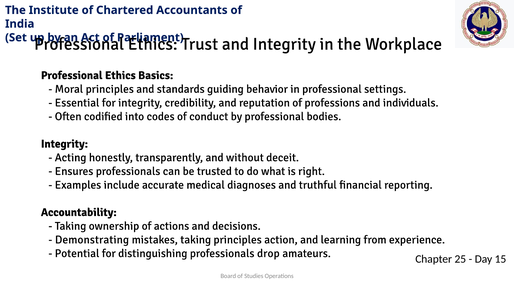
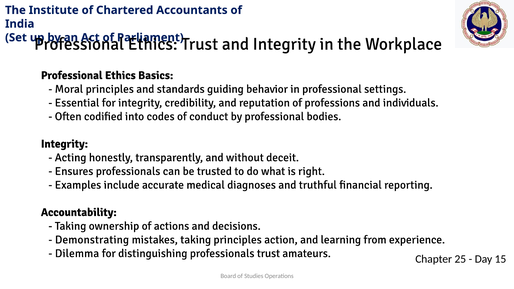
Potential: Potential -> Dilemma
professionals drop: drop -> trust
